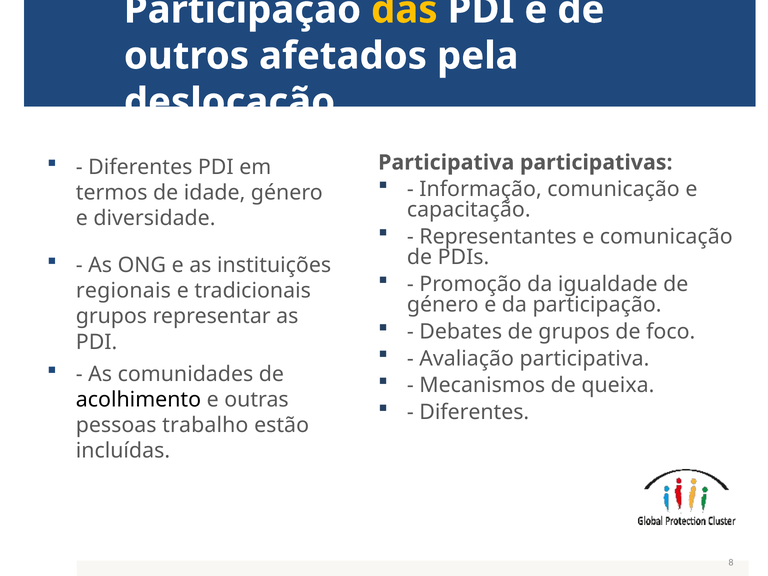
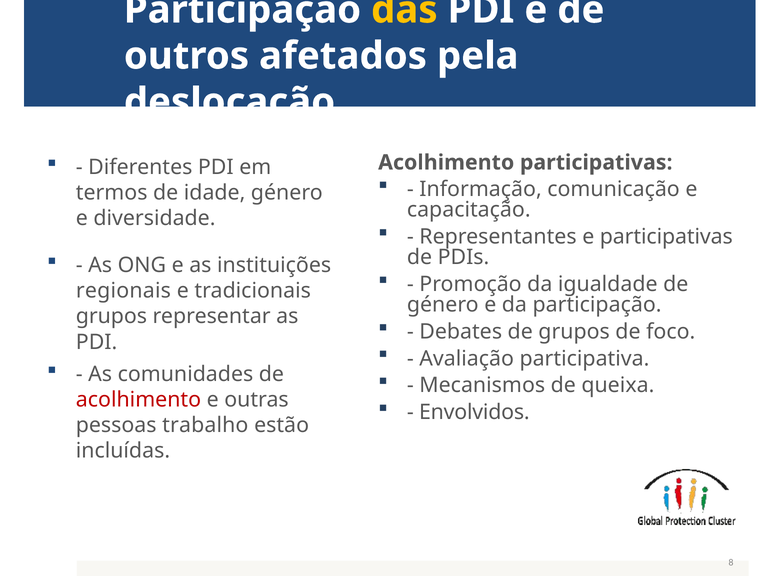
Participativa at (446, 162): Participativa -> Acolhimento
e comunicação: comunicação -> participativas
acolhimento at (138, 400) colour: black -> red
Diferentes at (474, 412): Diferentes -> Envolvidos
